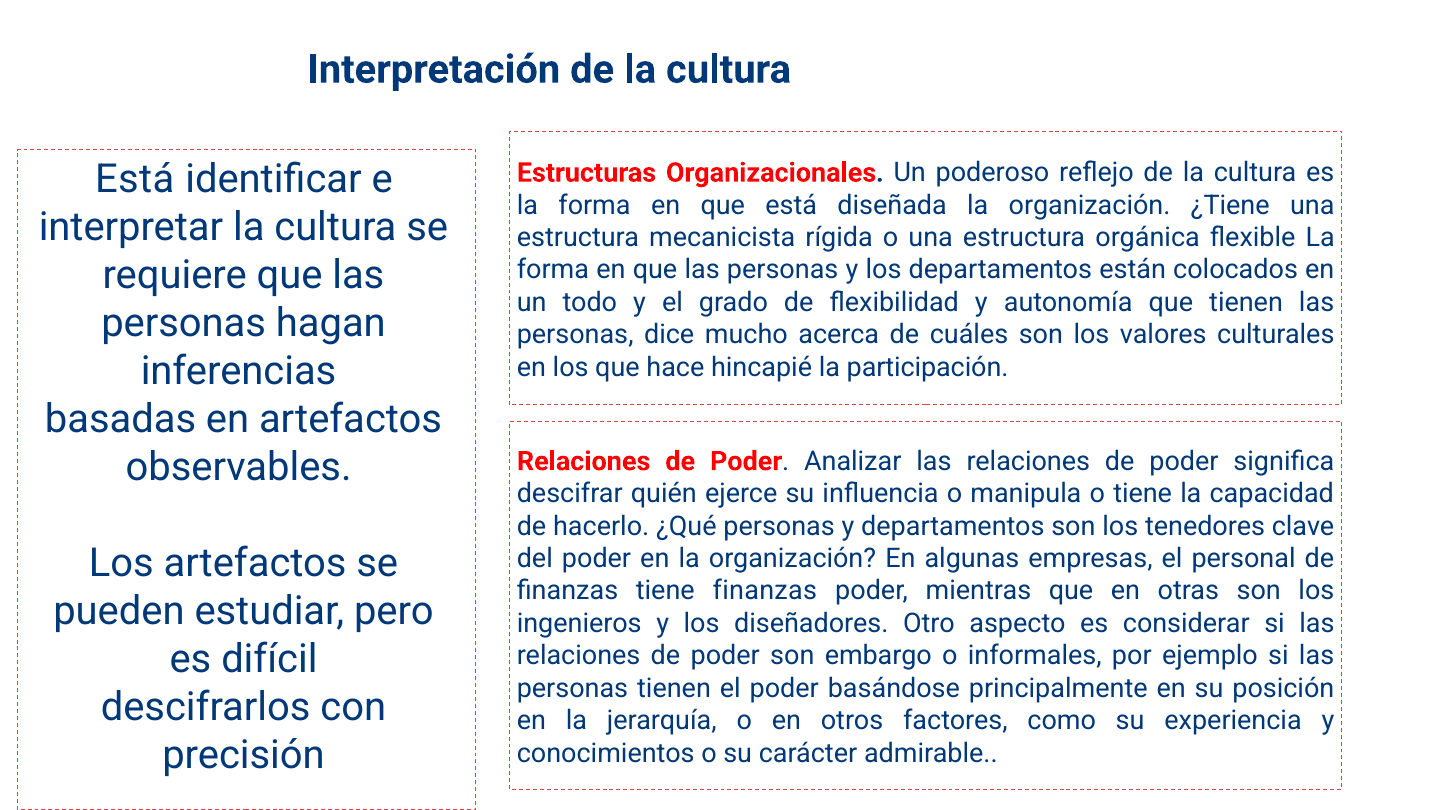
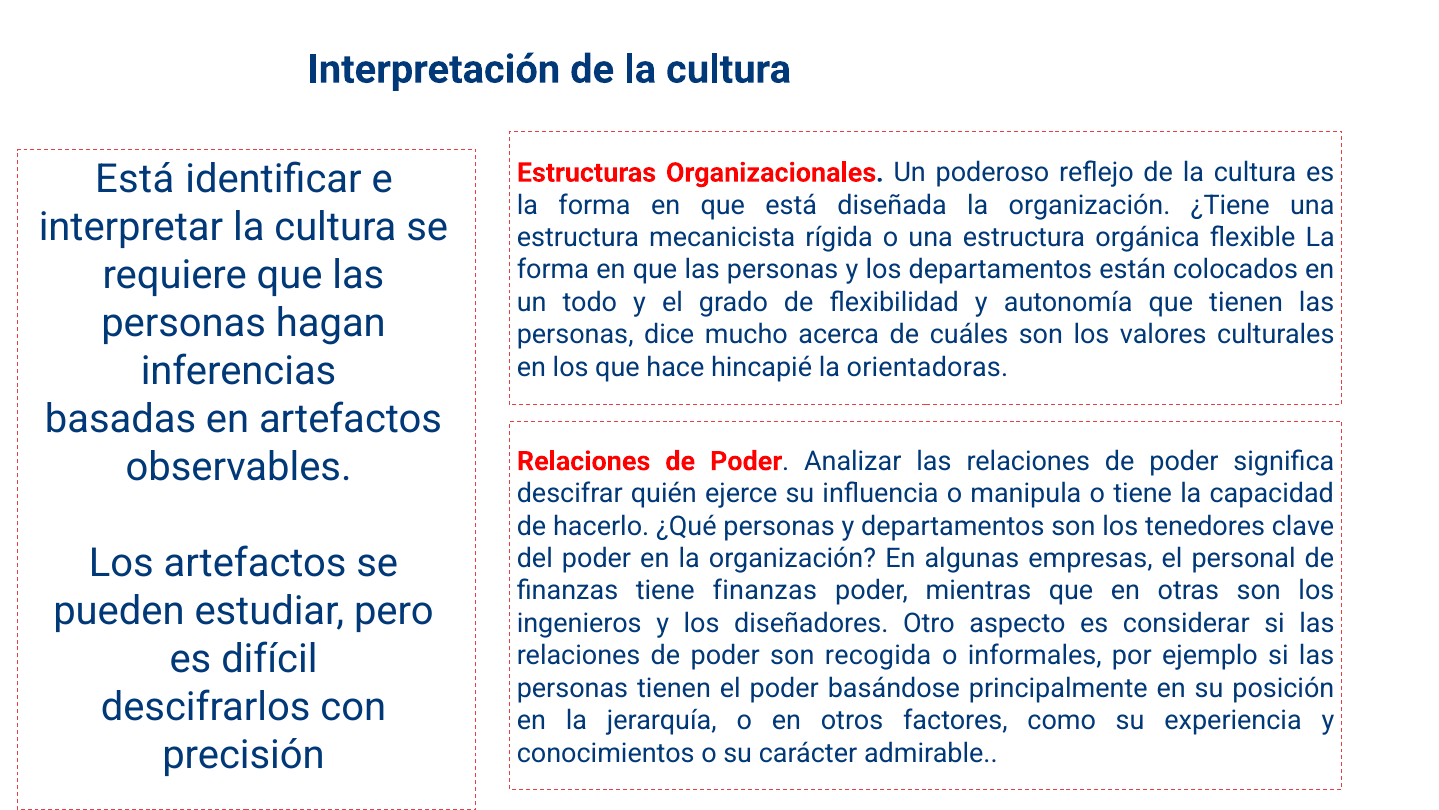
participación: participación -> orientadoras
embargo: embargo -> recogida
